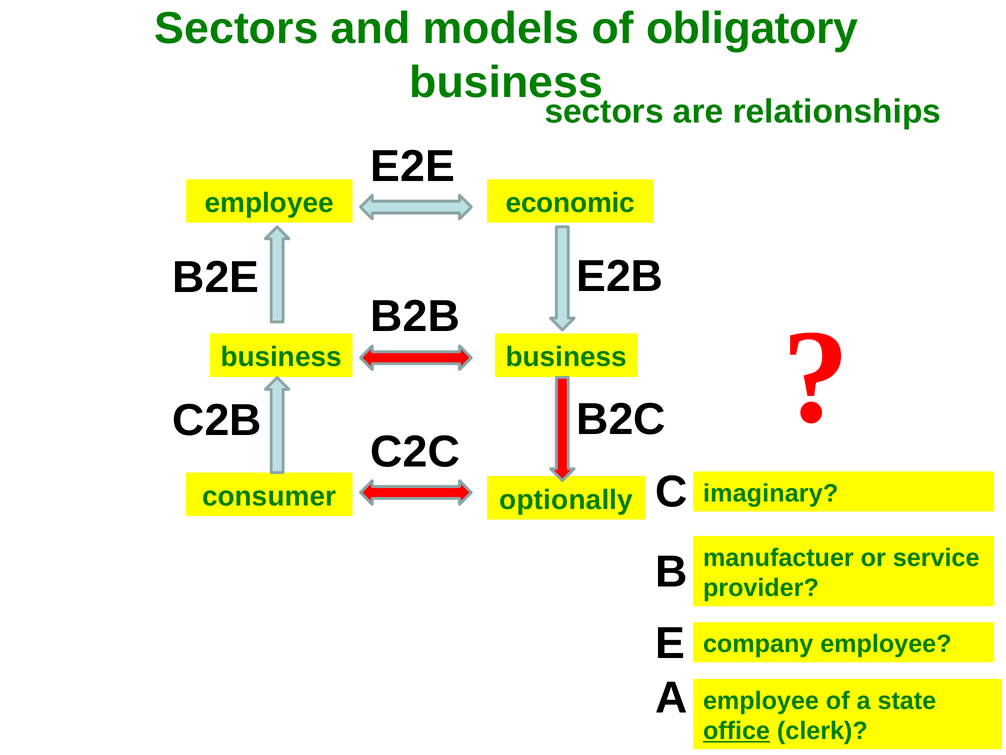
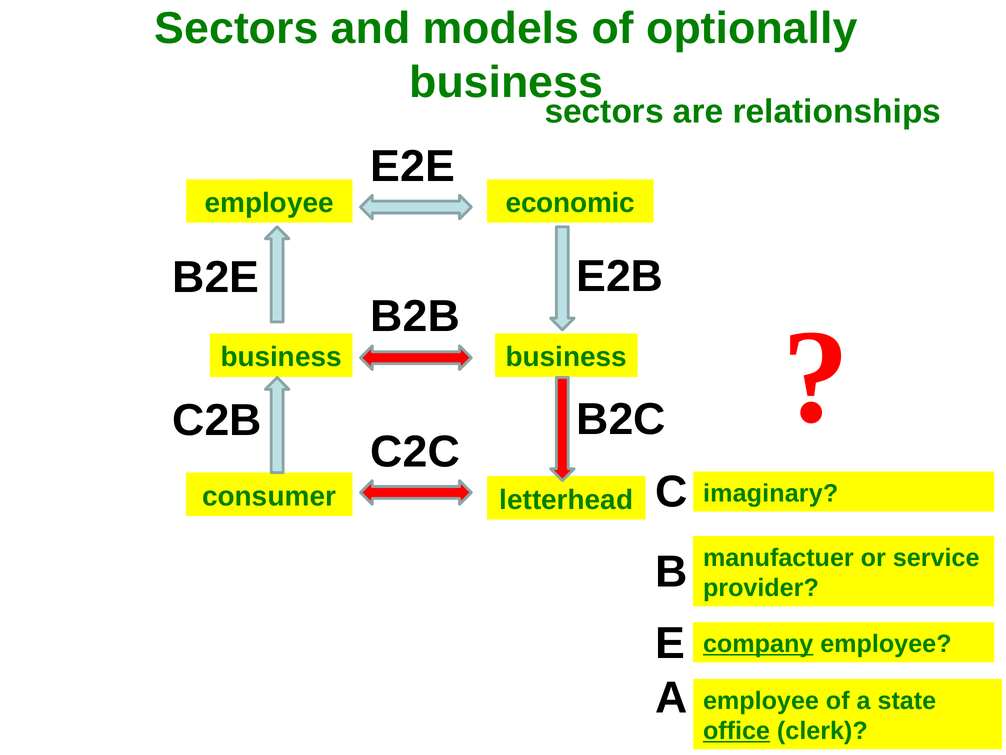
obligatory: obligatory -> optionally
optionally: optionally -> letterhead
company underline: none -> present
